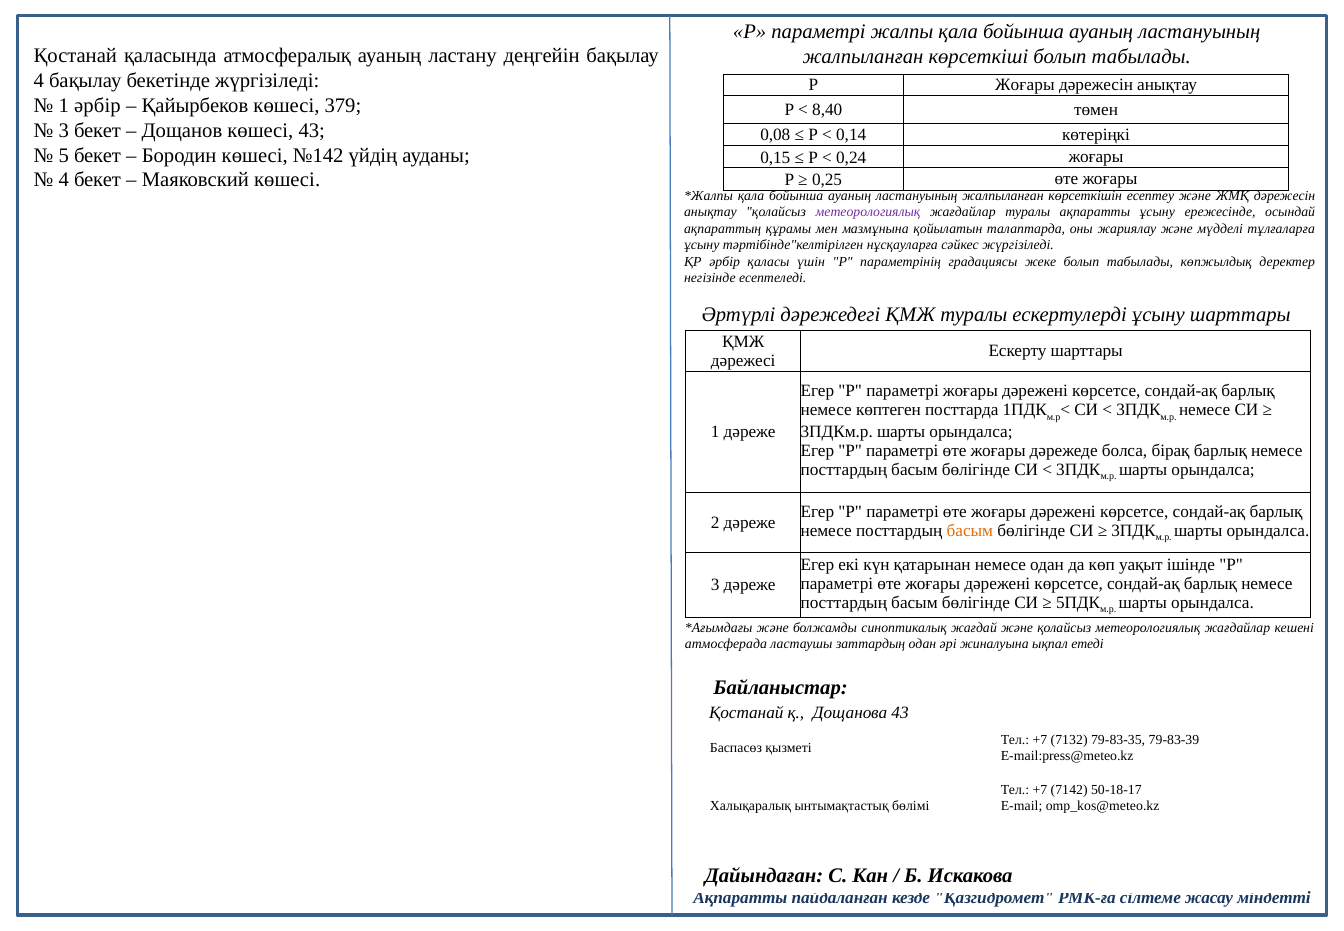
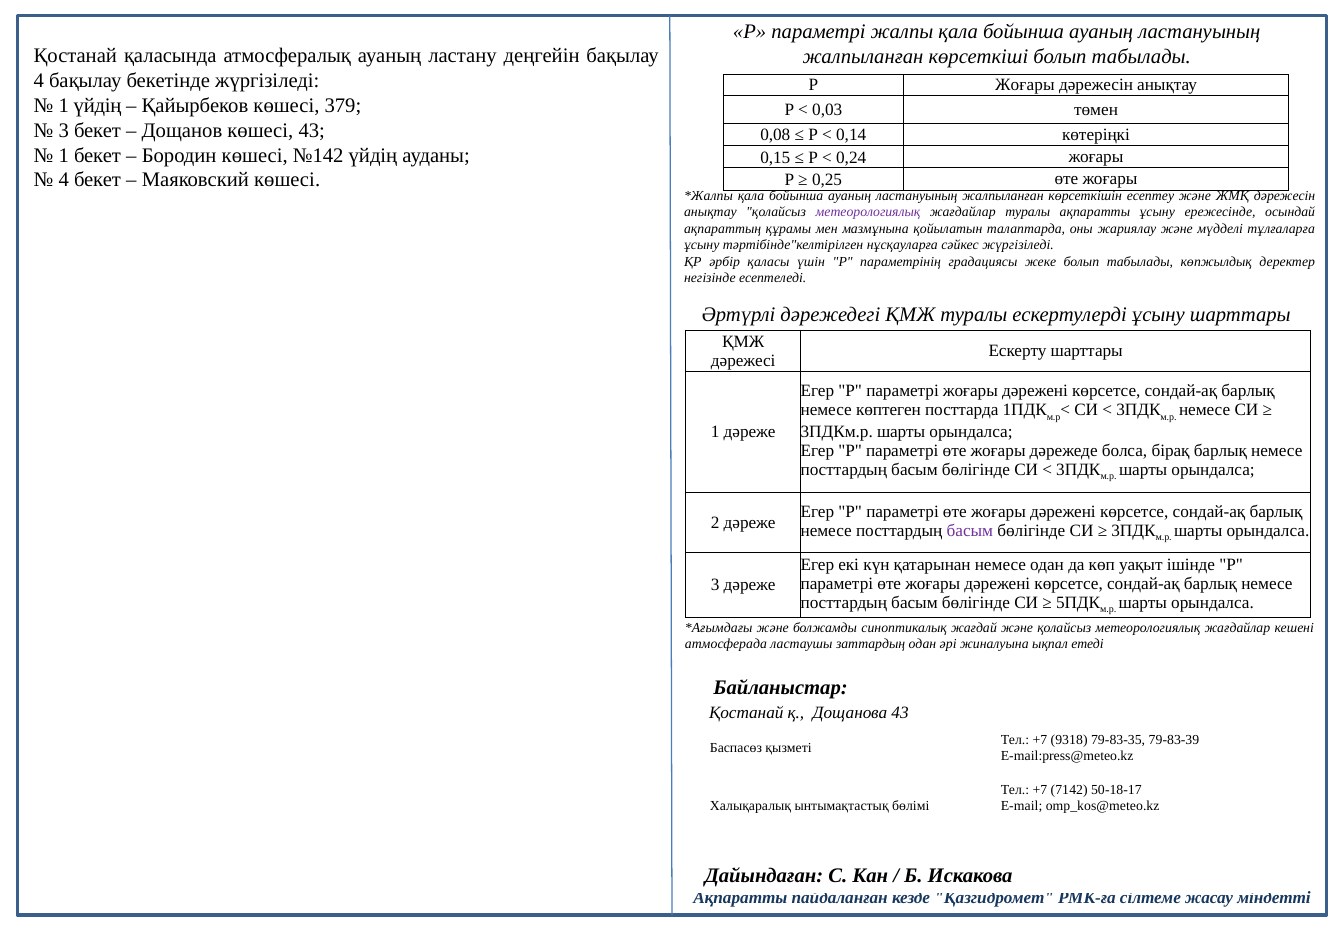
1 әрбір: әрбір -> үйдің
8,40: 8,40 -> 0,03
5 at (64, 155): 5 -> 1
басым at (970, 530) colour: orange -> purple
7132: 7132 -> 9318
